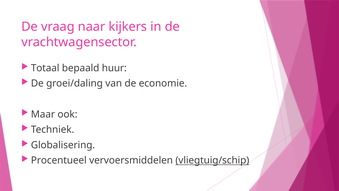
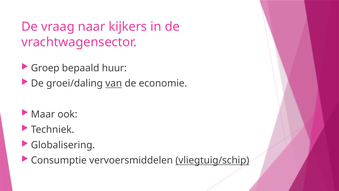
Totaal: Totaal -> Groep
van underline: none -> present
Procentueel: Procentueel -> Consumptie
